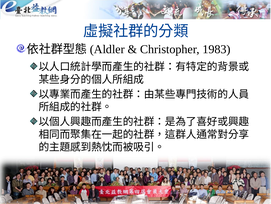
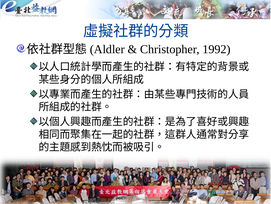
1983: 1983 -> 1992
